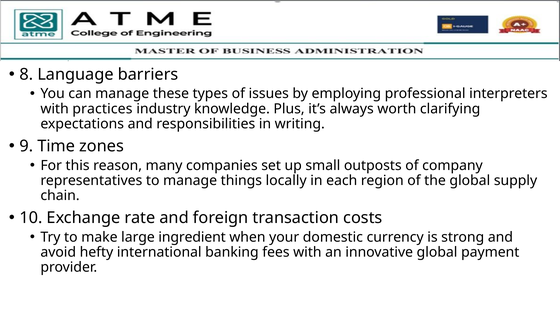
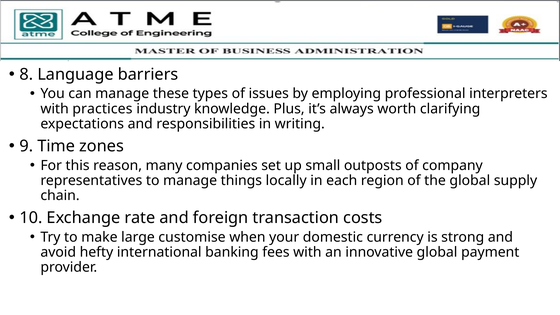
ingredient: ingredient -> customise
